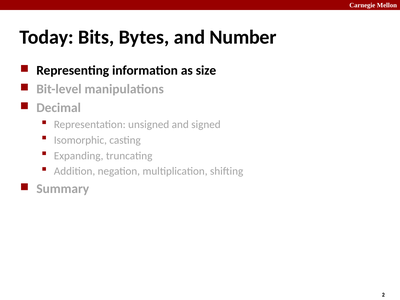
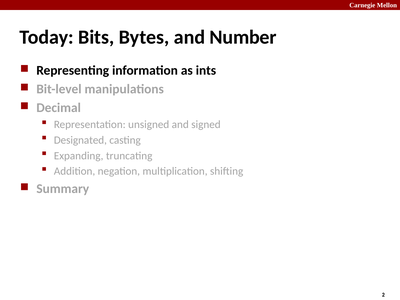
size: size -> ints
Isomorphic: Isomorphic -> Designated
